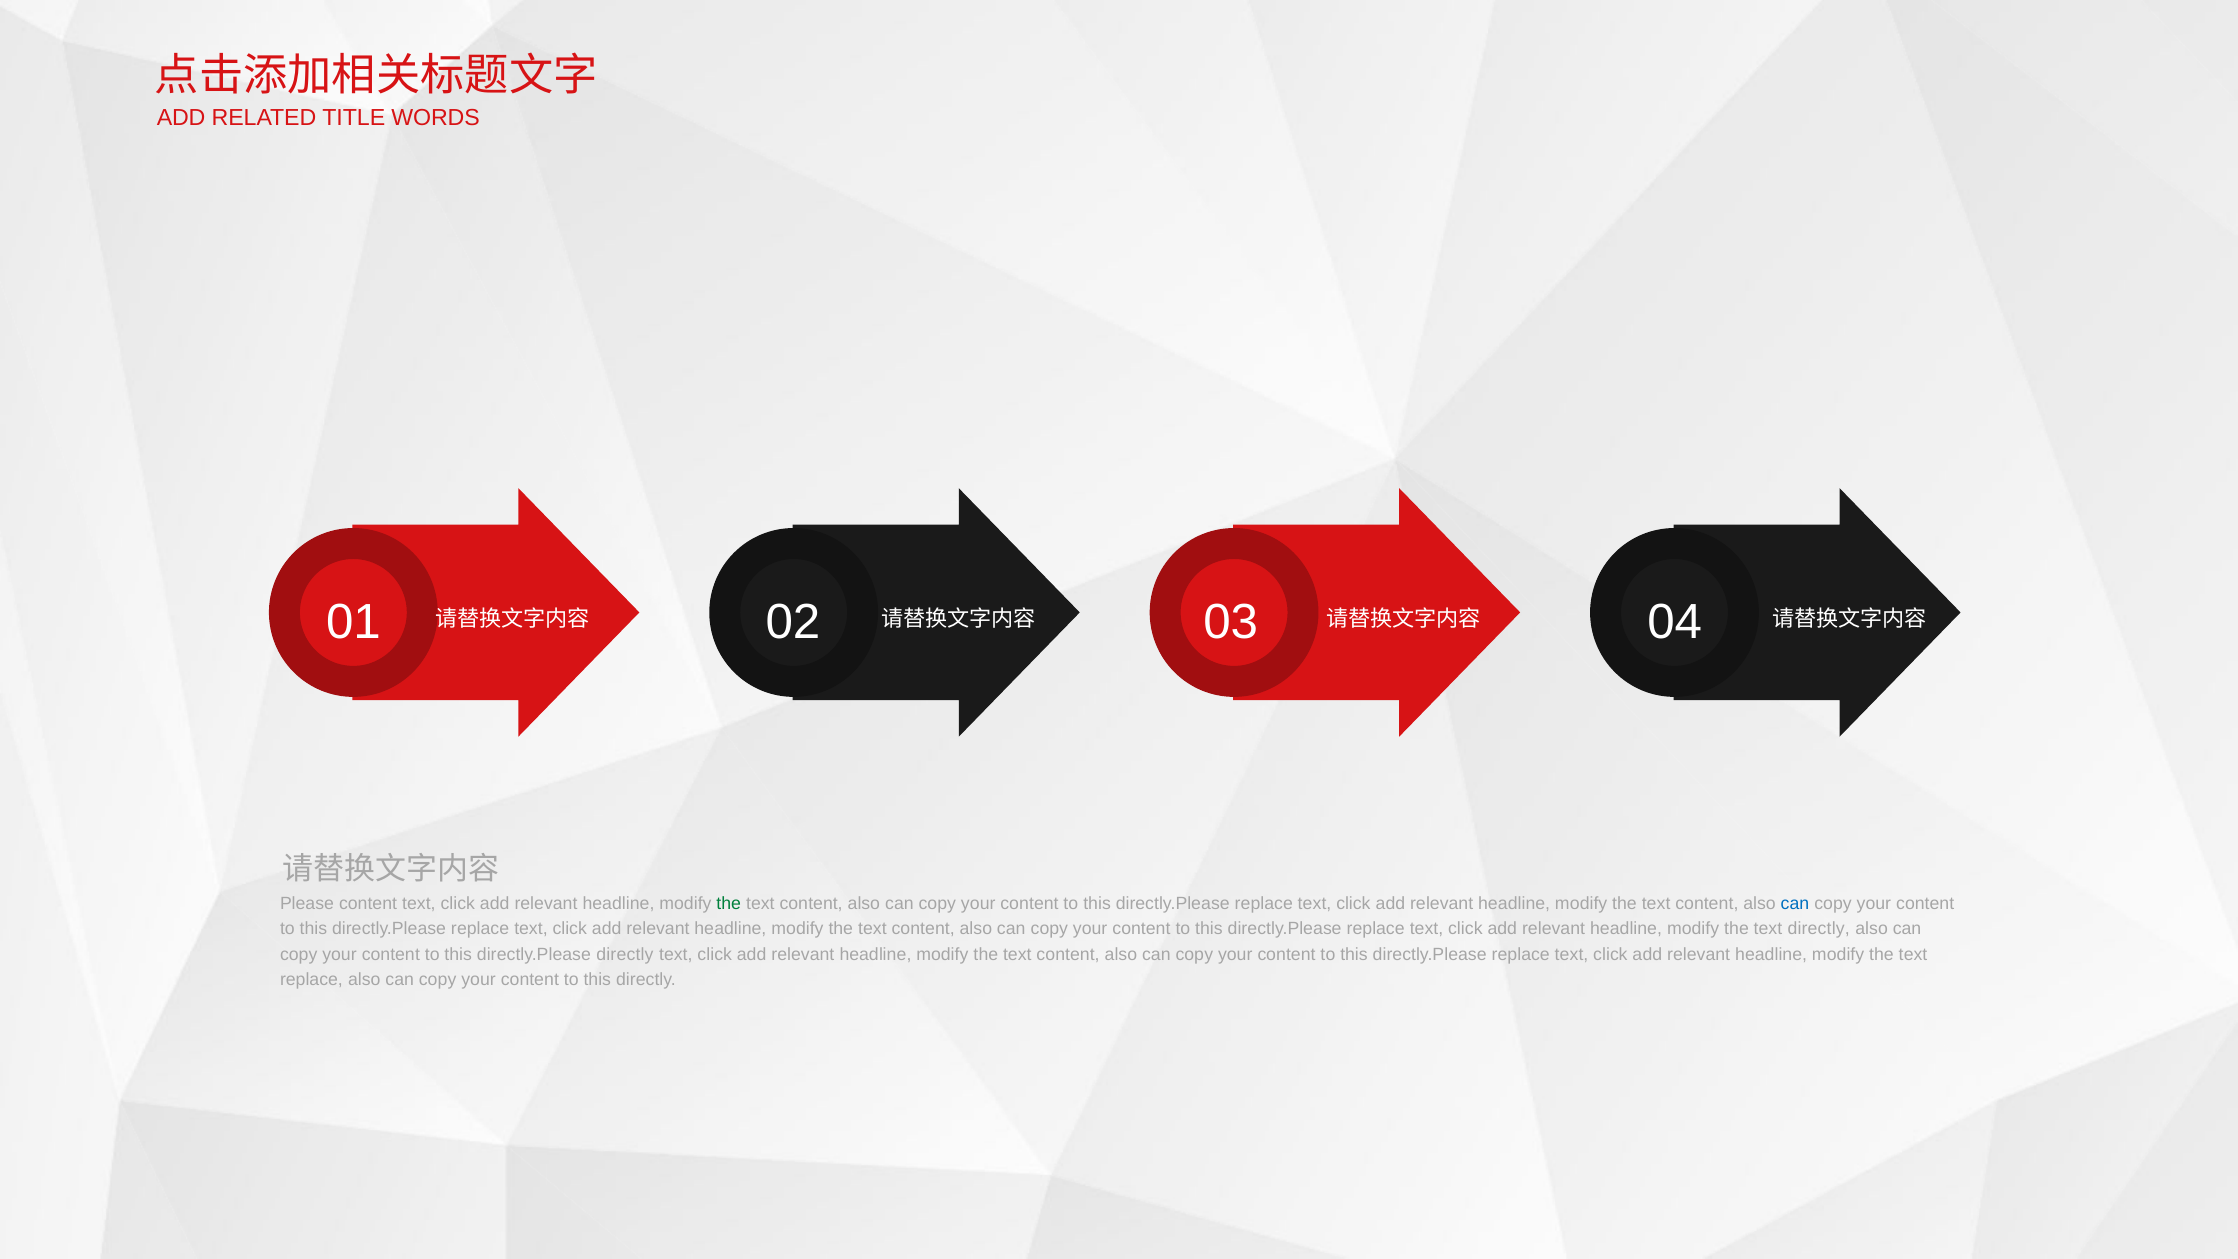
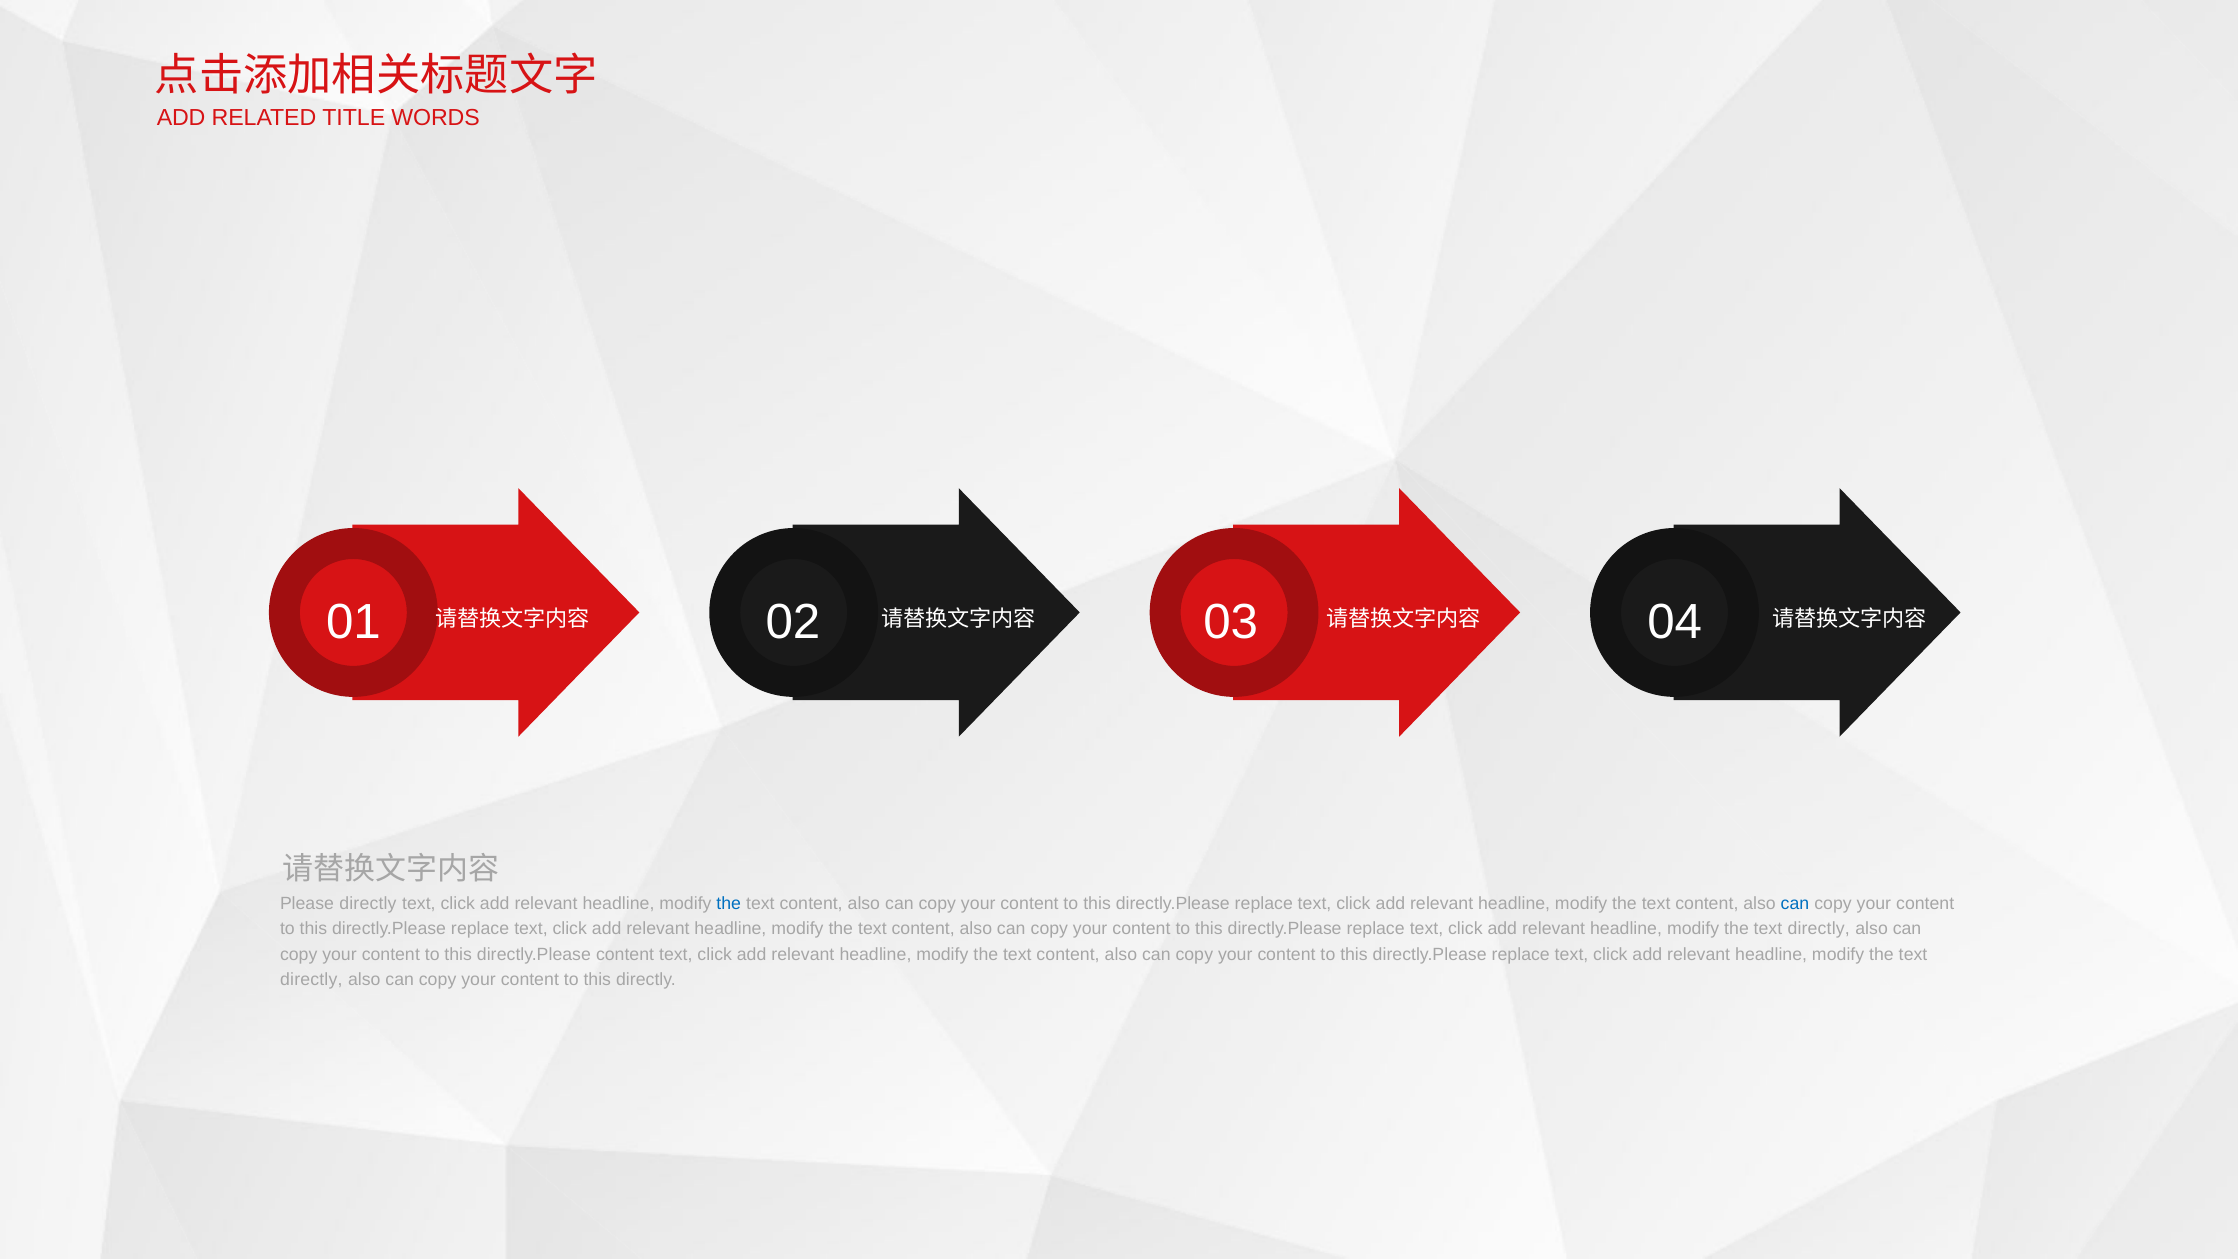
Please content: content -> directly
the at (729, 903) colour: green -> blue
directly.Please directly: directly -> content
replace at (311, 979): replace -> directly
